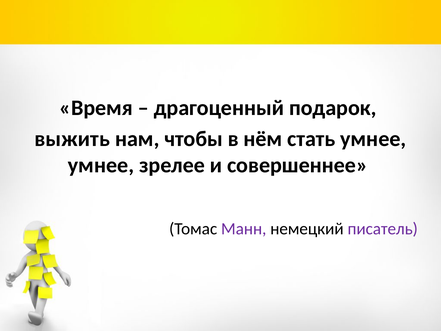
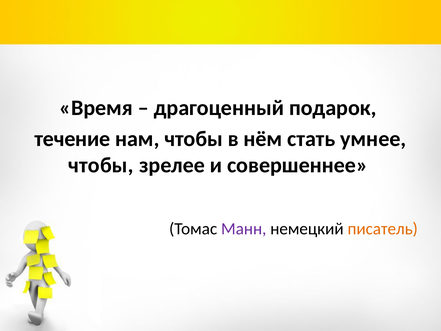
выжить: выжить -> течение
умнее at (101, 165): умнее -> чтобы
писатель colour: purple -> orange
